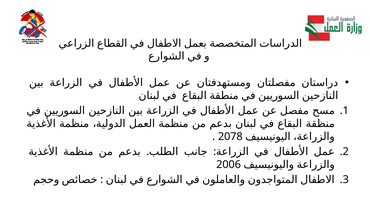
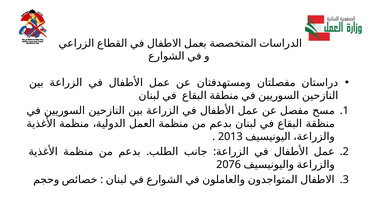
2078: 2078 -> 2013
2006: 2006 -> 2076
